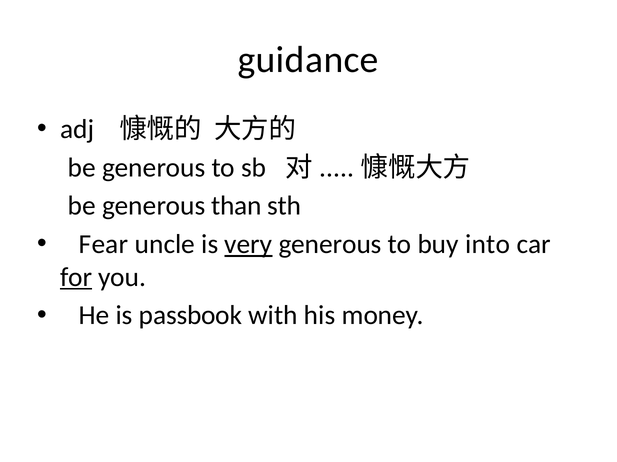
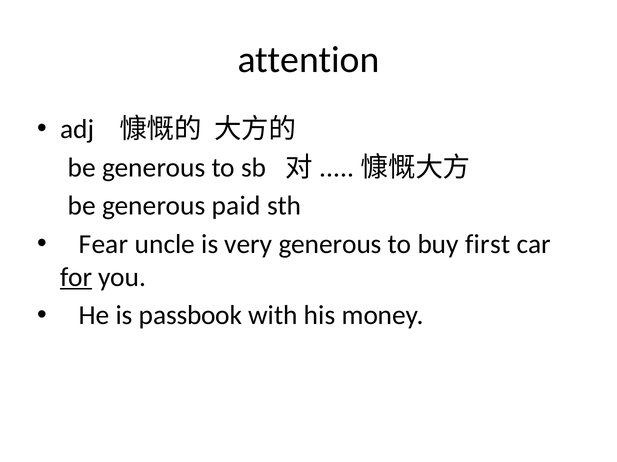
guidance: guidance -> attention
than: than -> paid
very underline: present -> none
into: into -> first
